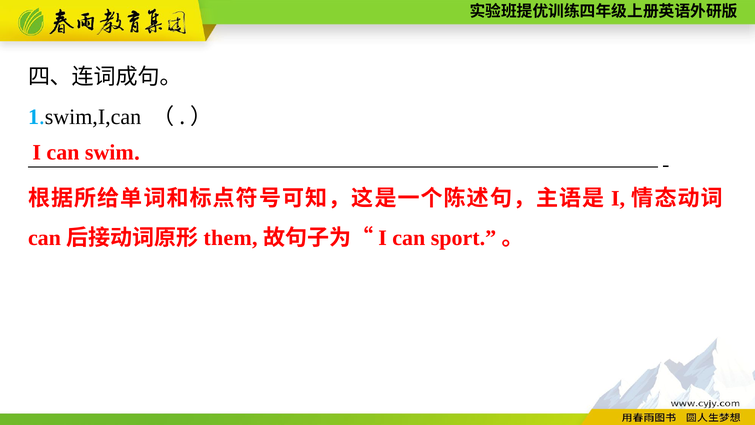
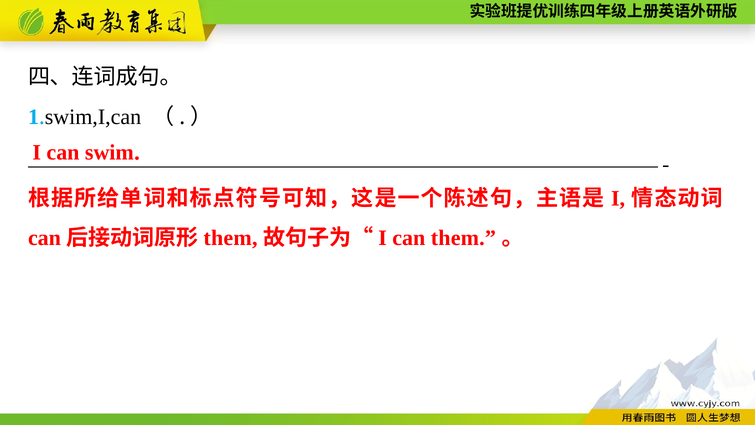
can sport: sport -> them
